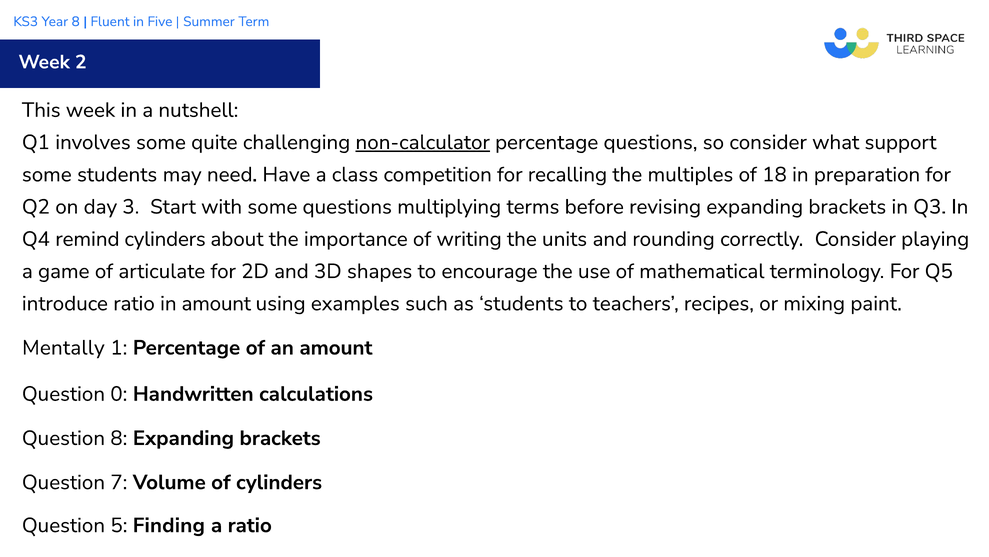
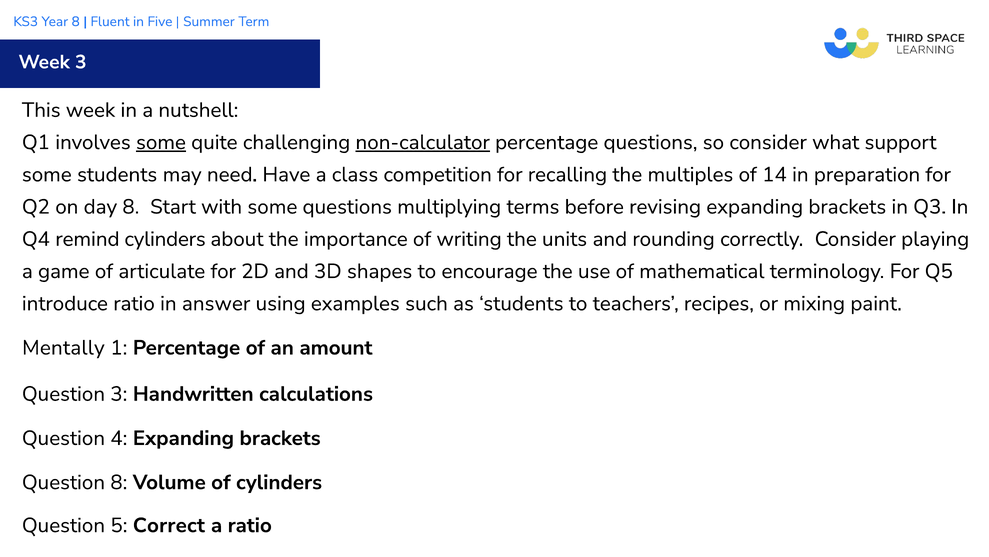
Week 2: 2 -> 3
some at (161, 142) underline: none -> present
18: 18 -> 14
day 3: 3 -> 8
in amount: amount -> answer
Question 0: 0 -> 3
Question 8: 8 -> 4
Question 7: 7 -> 8
Finding: Finding -> Correct
